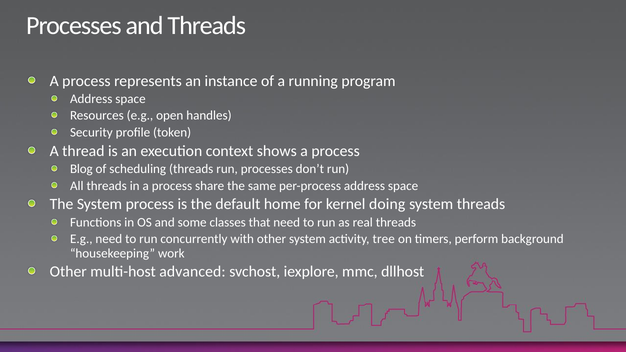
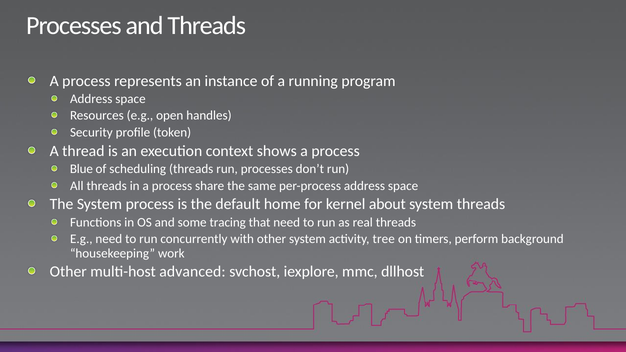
Blog: Blog -> Blue
doing: doing -> about
classes: classes -> tracing
